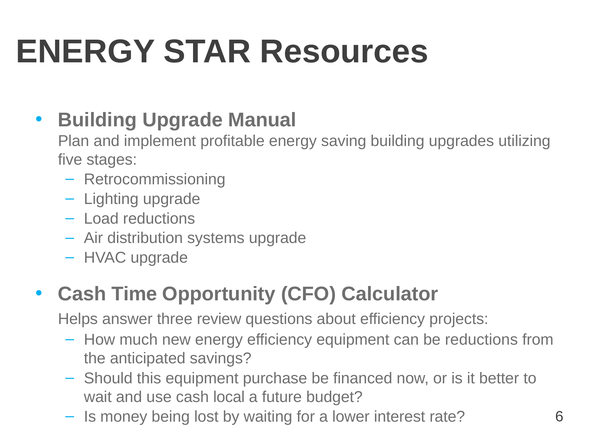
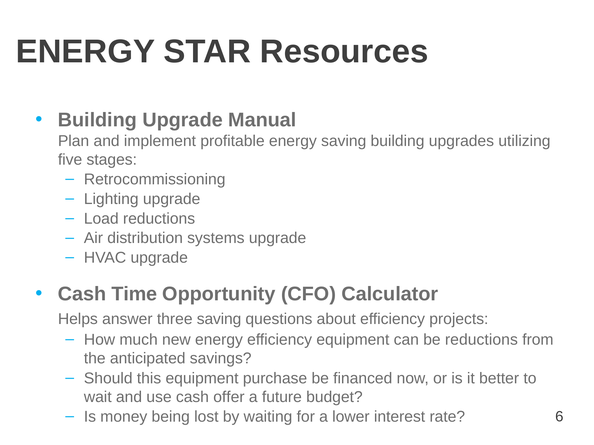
three review: review -> saving
local: local -> offer
